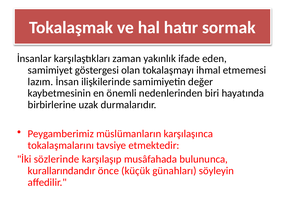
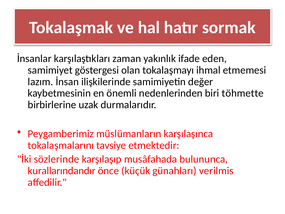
hayatında: hayatında -> töhmette
söyleyin: söyleyin -> verilmis
